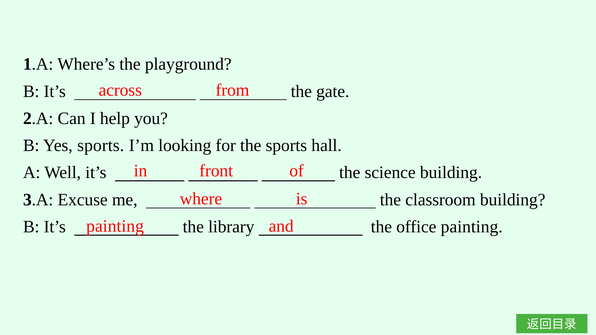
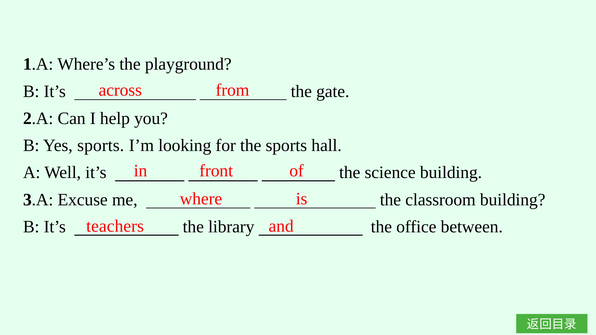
painting at (115, 226): painting -> teachers
office painting: painting -> between
